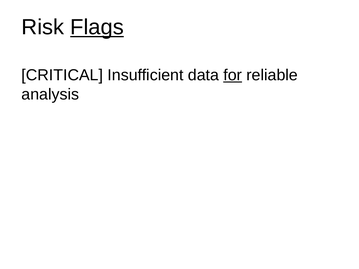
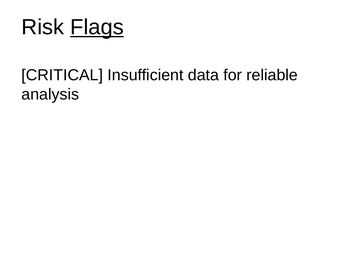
for underline: present -> none
